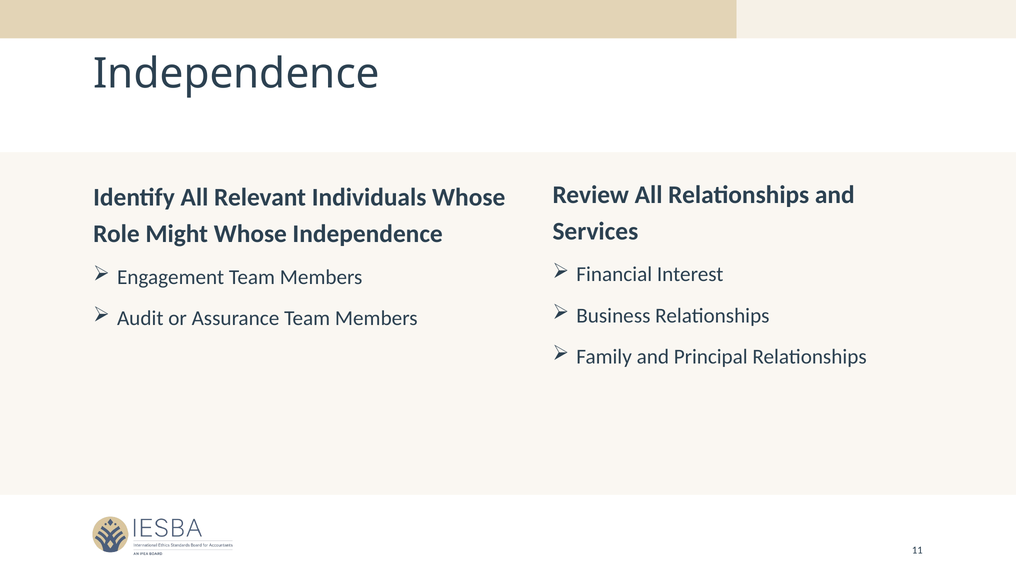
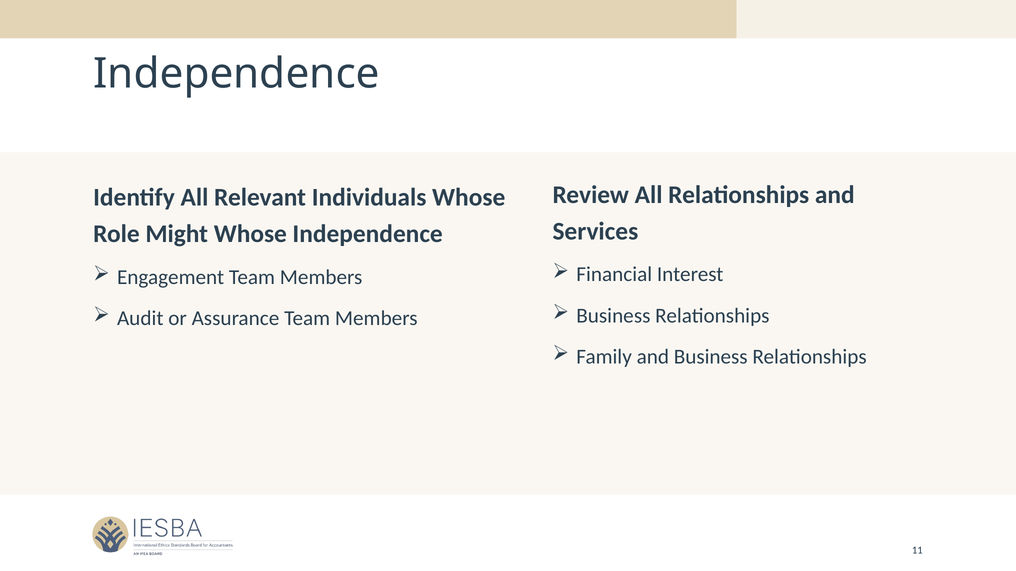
and Principal: Principal -> Business
